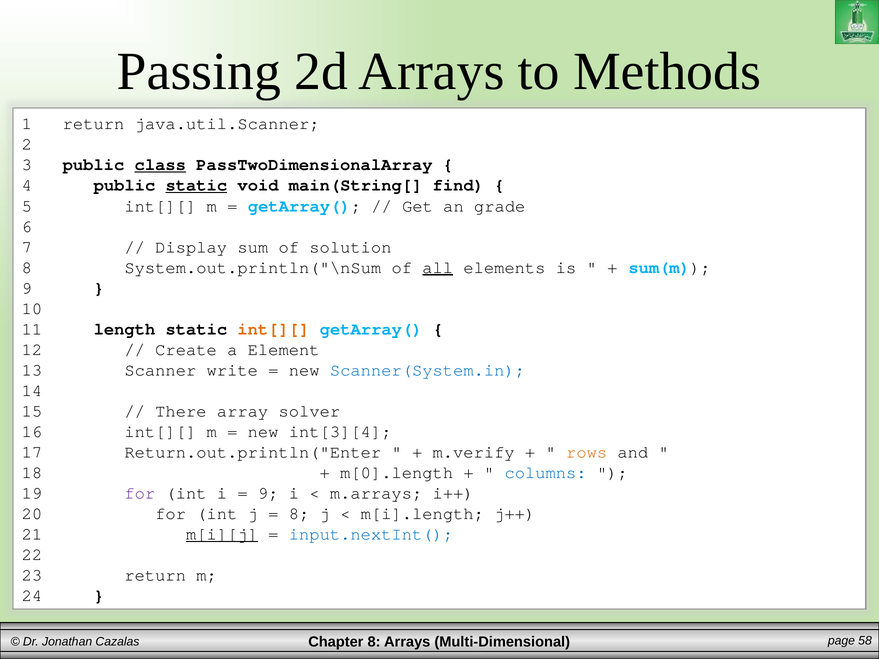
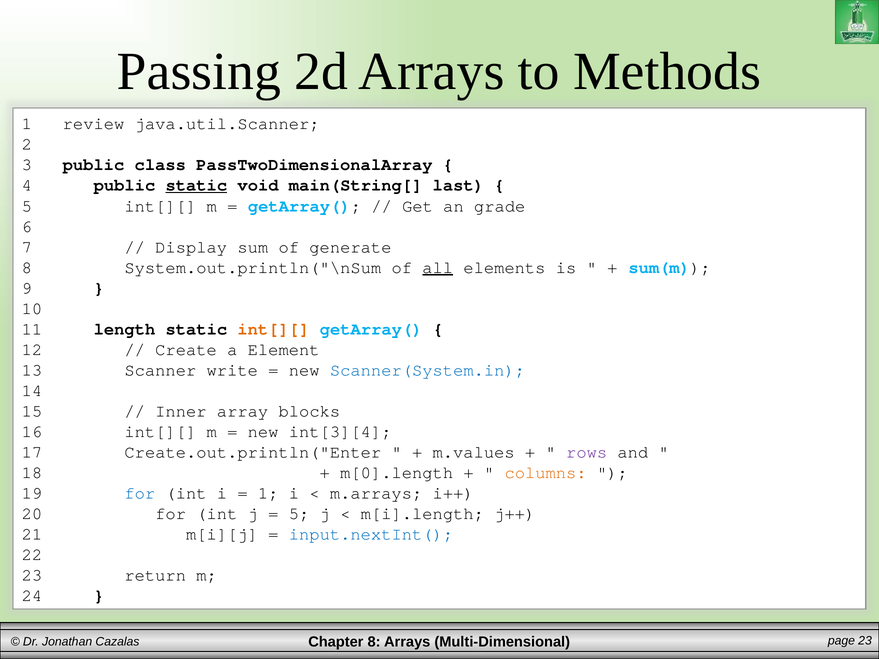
1 return: return -> review
class underline: present -> none
find: find -> last
solution: solution -> generate
There: There -> Inner
solver: solver -> blocks
Return.out.println("Enter: Return.out.println("Enter -> Create.out.println("Enter
m.verify: m.verify -> m.values
rows colour: orange -> purple
columns colour: blue -> orange
for at (140, 493) colour: purple -> blue
9 at (268, 493): 9 -> 1
8 at (299, 514): 8 -> 5
m[i][j underline: present -> none
58 at (865, 641): 58 -> 23
